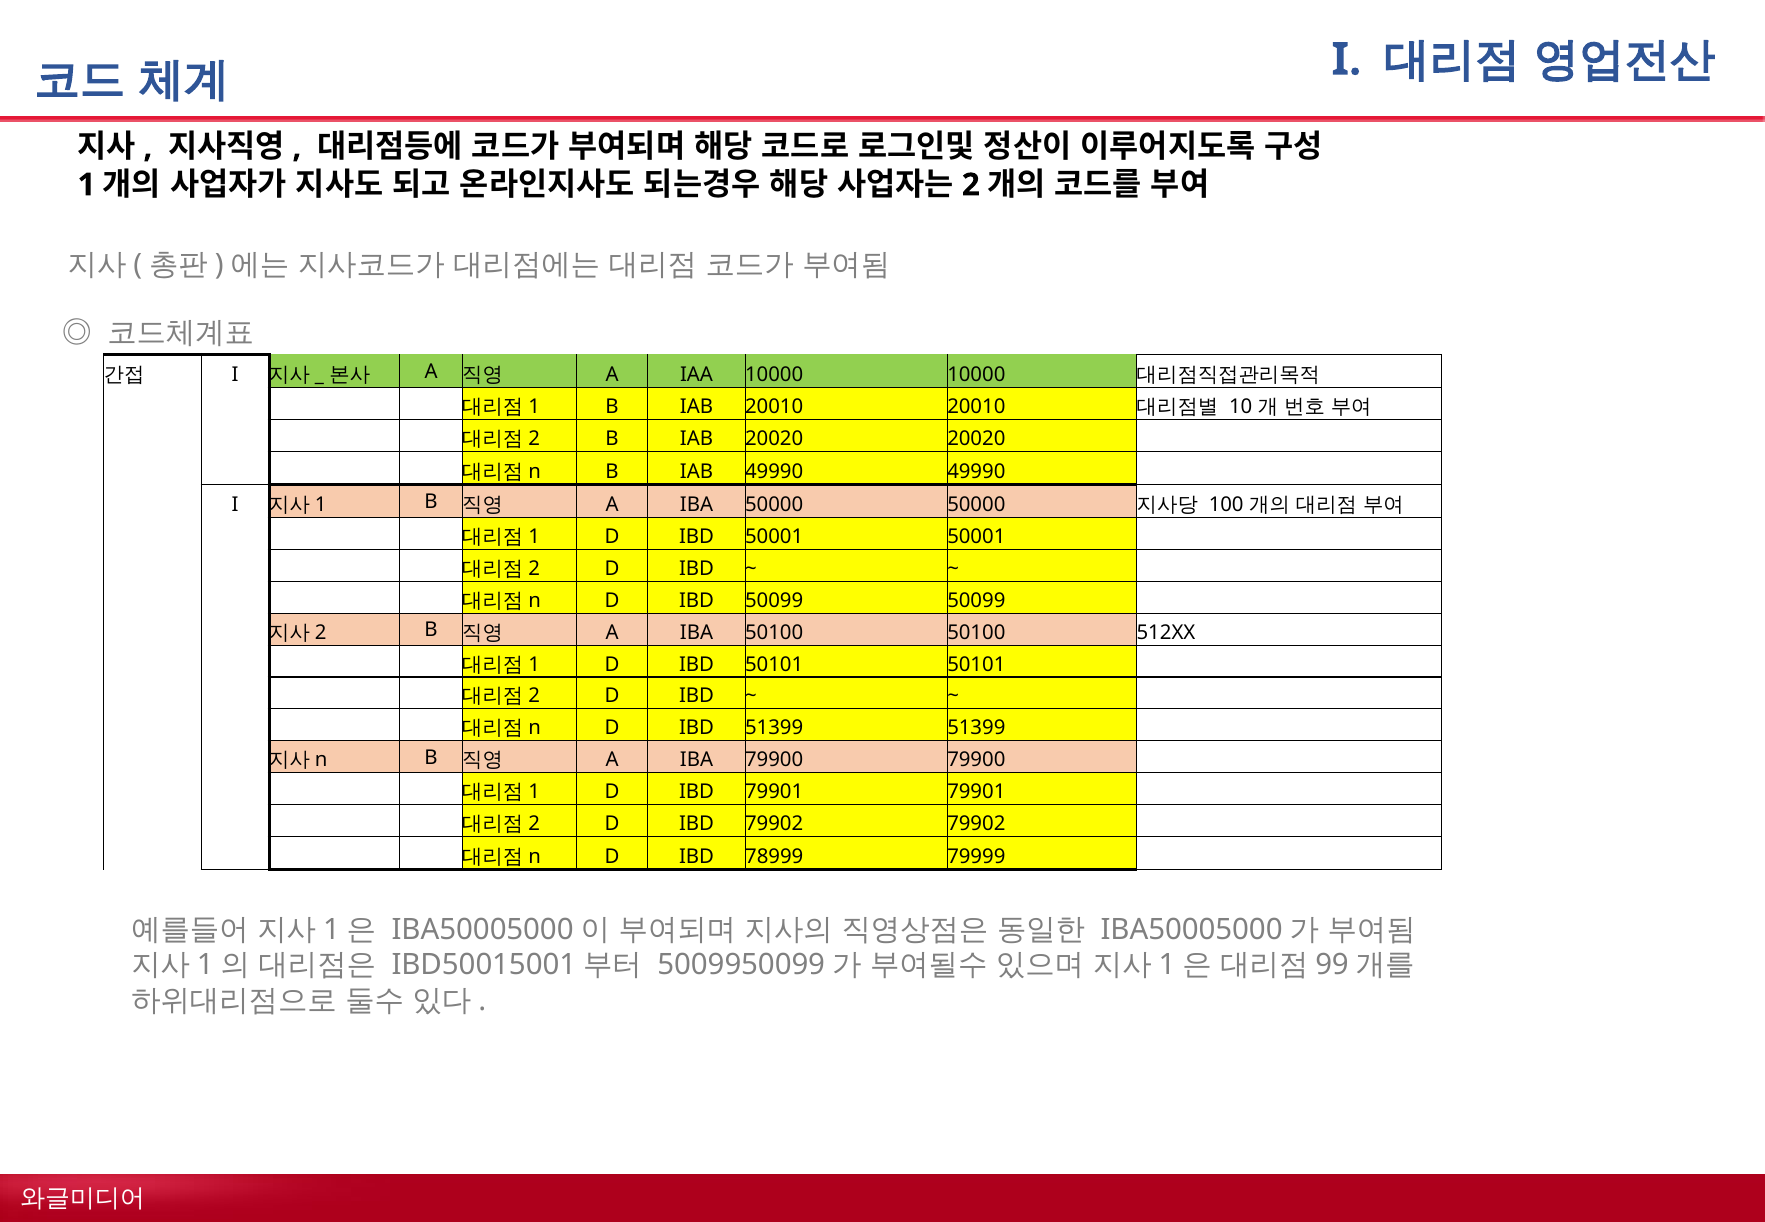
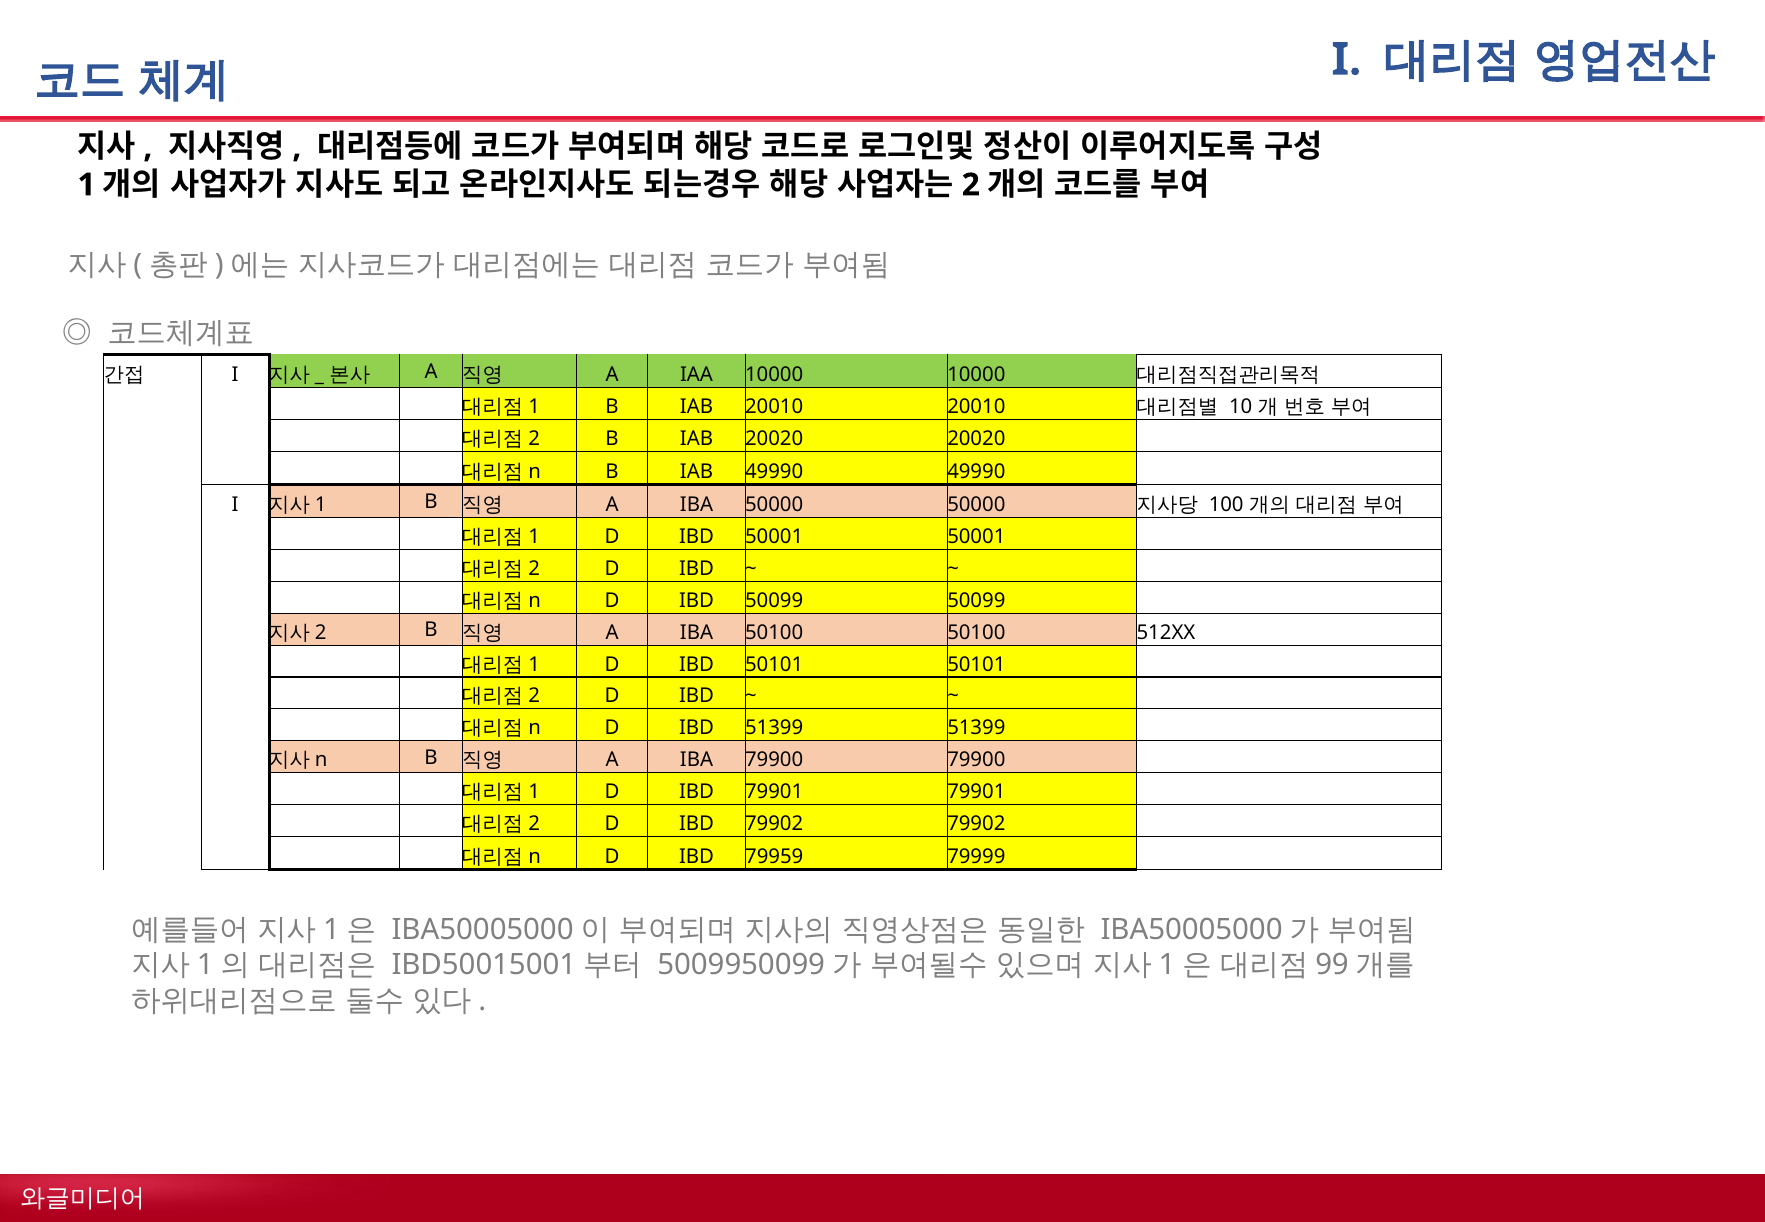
78999: 78999 -> 79959
